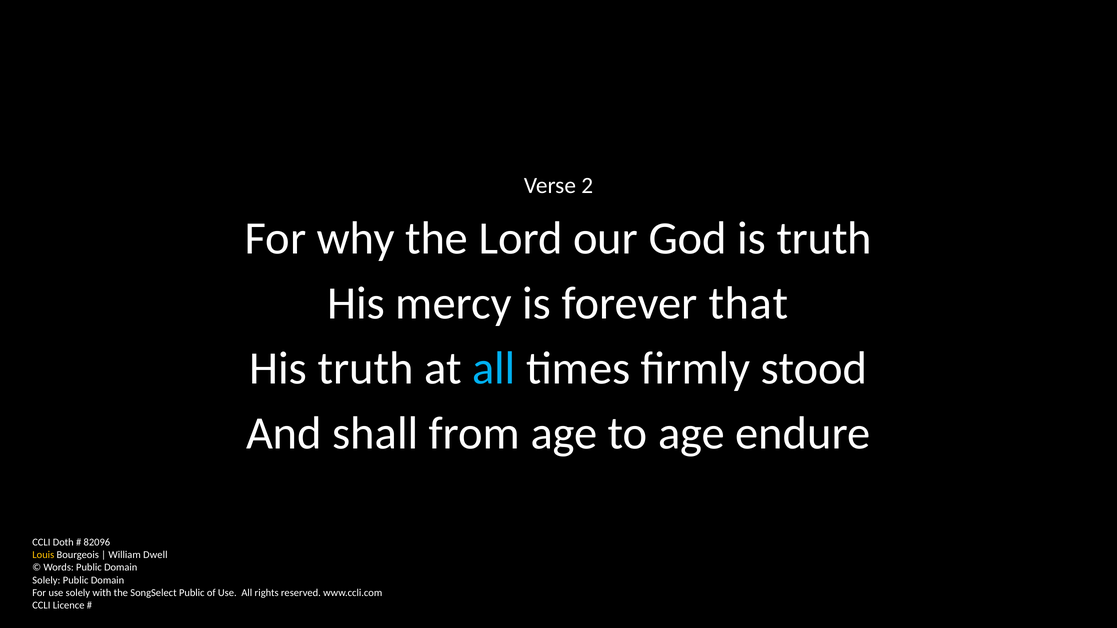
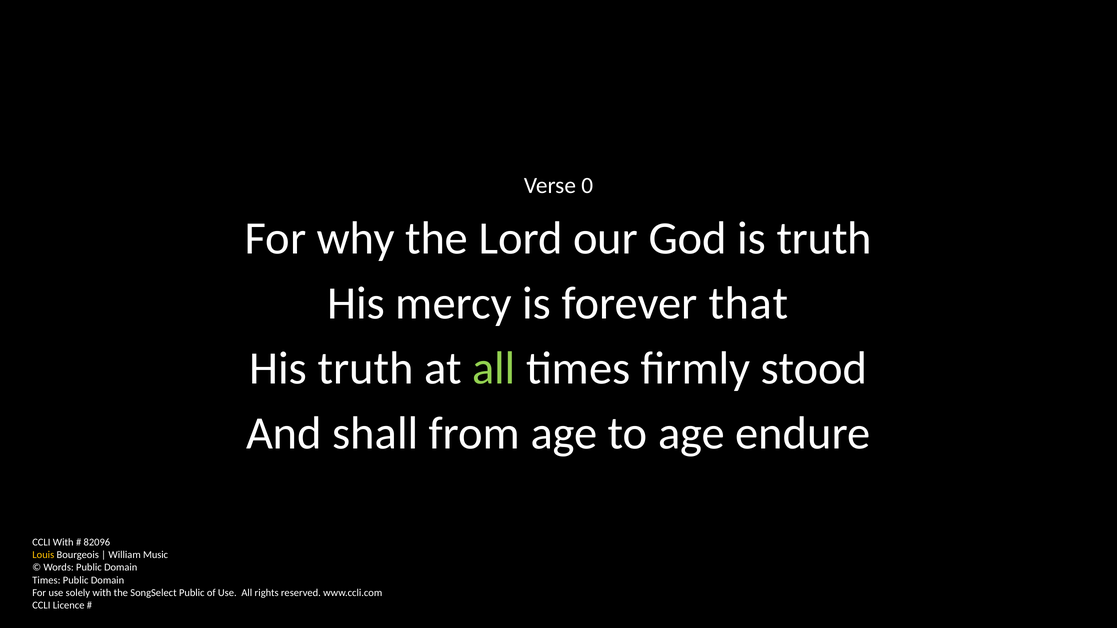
2: 2 -> 0
all at (494, 369) colour: light blue -> light green
CCLI Doth: Doth -> With
Dwell: Dwell -> Music
Solely at (46, 580): Solely -> Times
